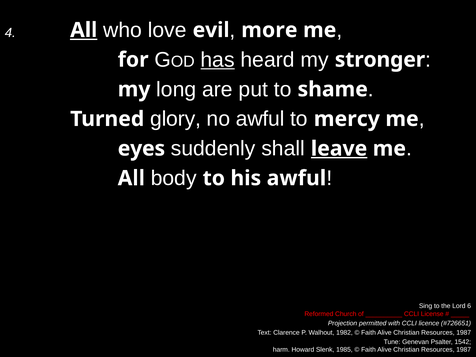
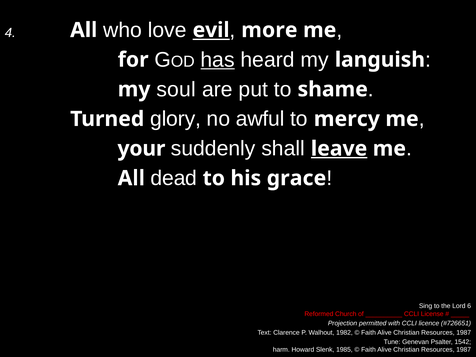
All at (84, 30) underline: present -> none
evil underline: none -> present
stronger: stronger -> languish
long: long -> soul
eyes: eyes -> your
body: body -> dead
his awful: awful -> grace
